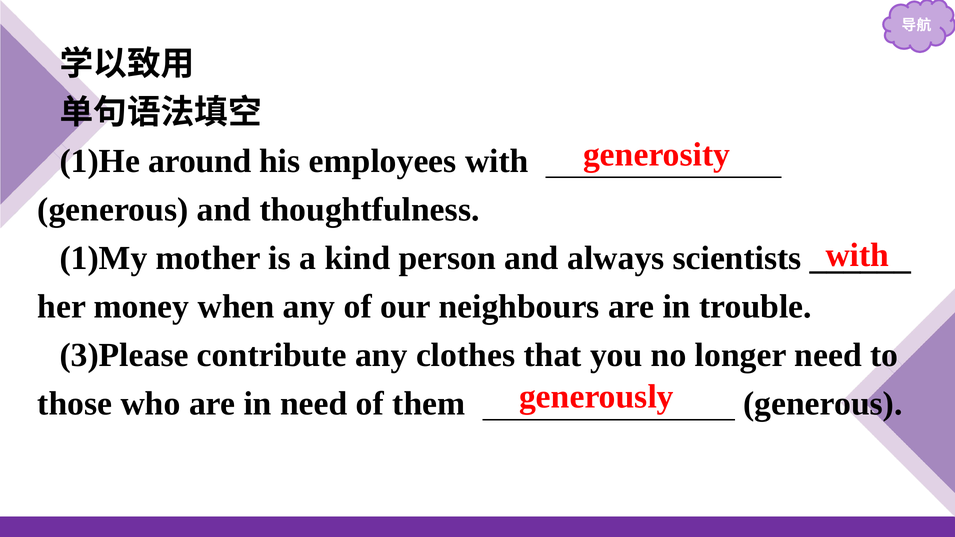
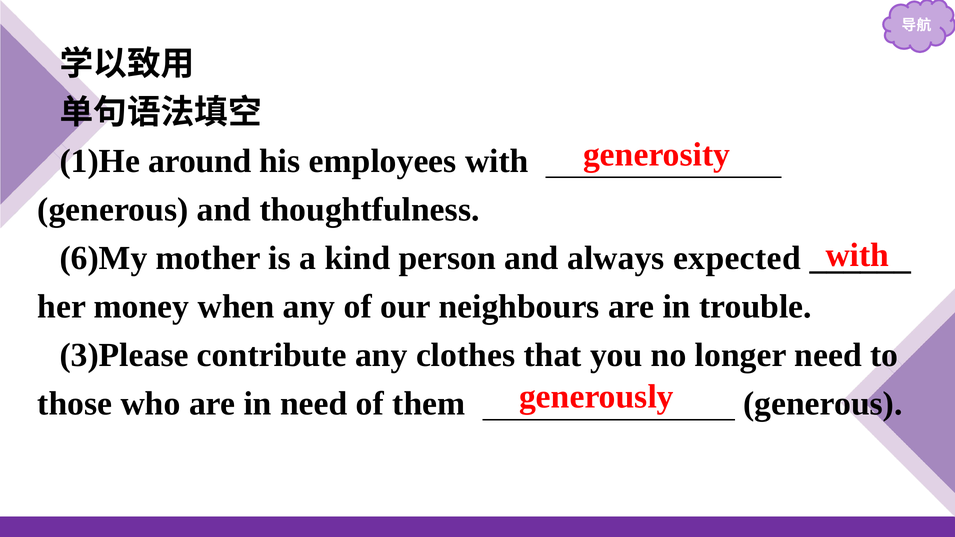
1)My: 1)My -> 6)My
scientists: scientists -> expected
